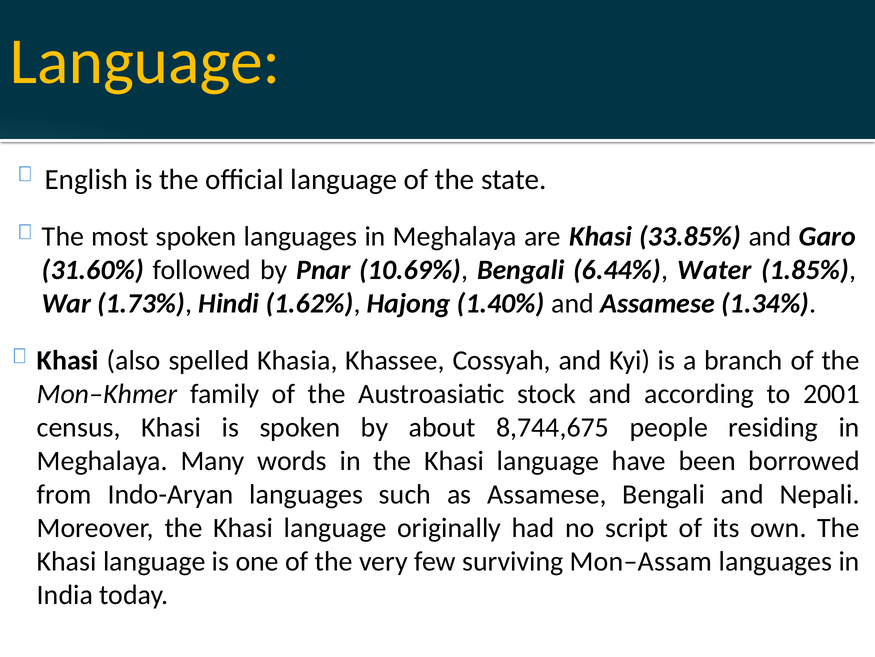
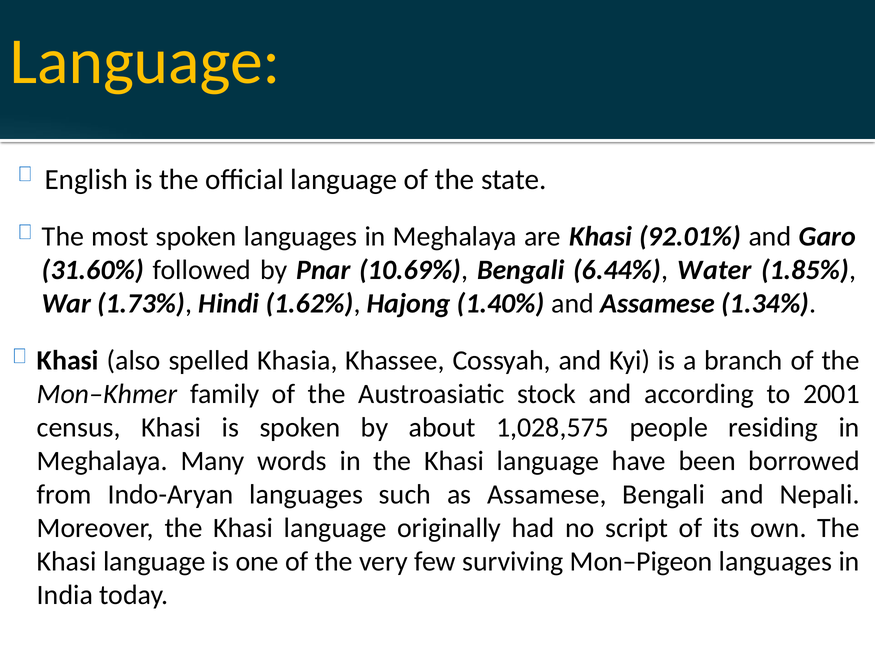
33.85%: 33.85% -> 92.01%
8,744,675: 8,744,675 -> 1,028,575
Mon–Assam: Mon–Assam -> Mon–Pigeon
